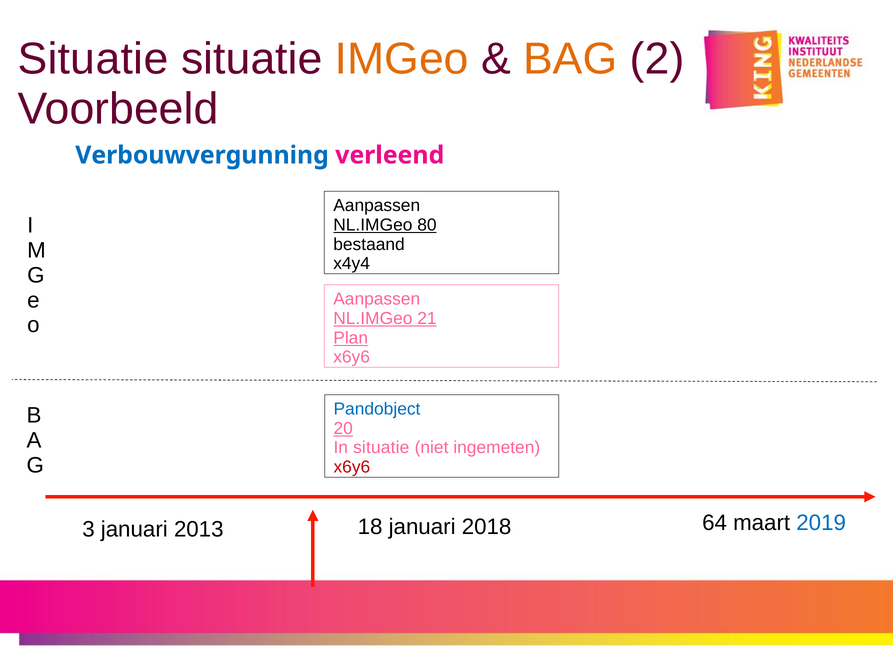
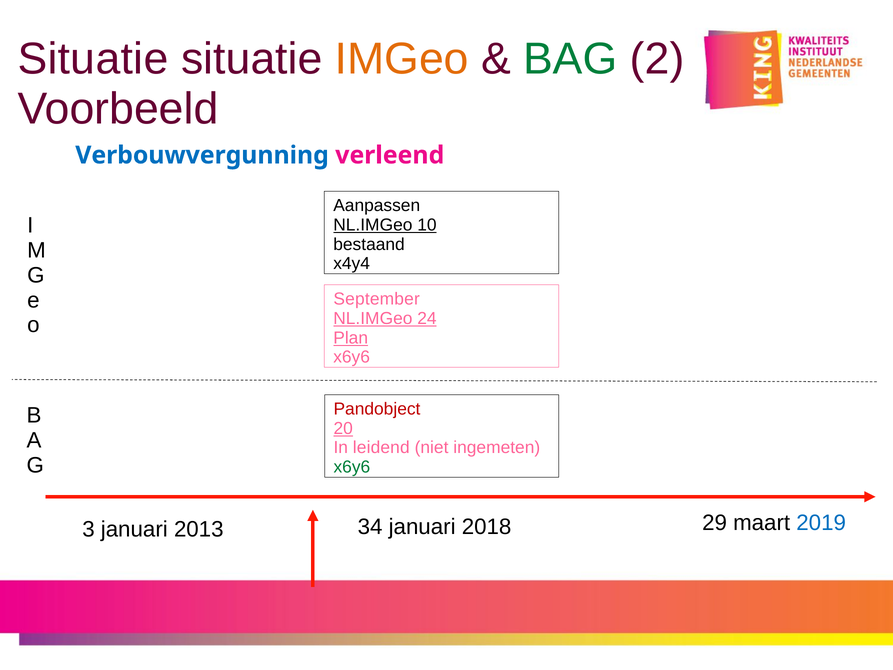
BAG colour: orange -> green
80: 80 -> 10
Aanpassen at (377, 299): Aanpassen -> September
21: 21 -> 24
Pandobject colour: blue -> red
In situatie: situatie -> leidend
x6y6 at (352, 467) colour: red -> green
18: 18 -> 34
64: 64 -> 29
